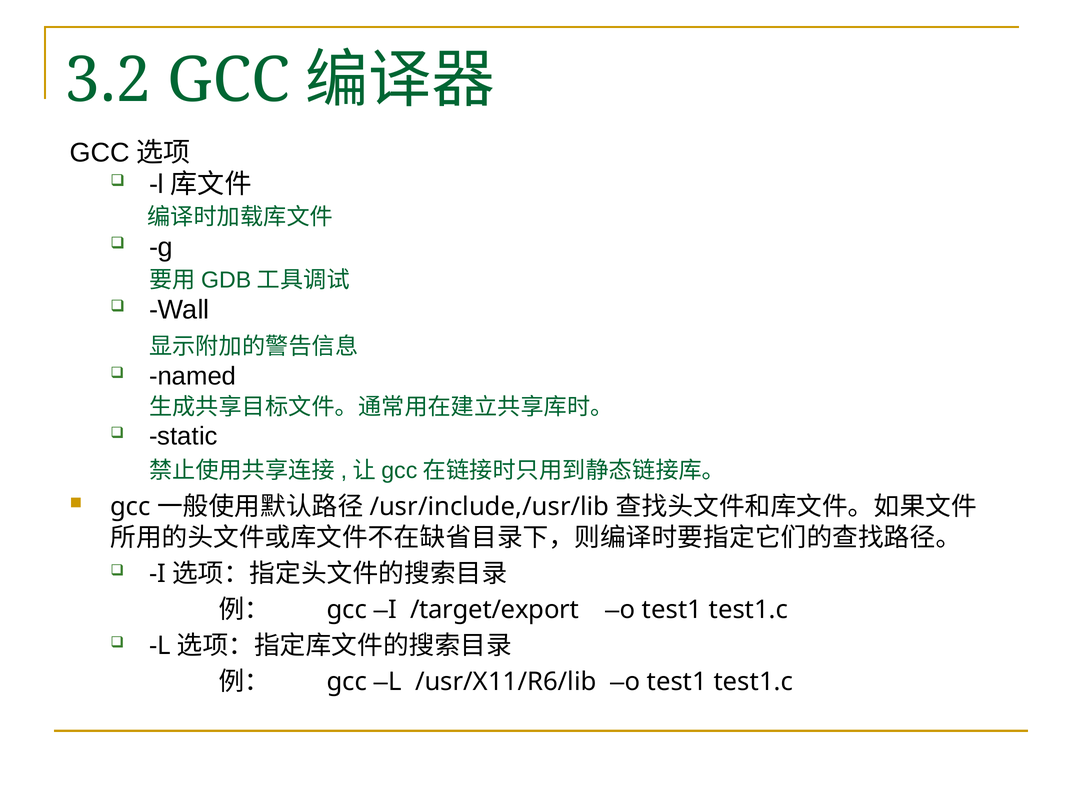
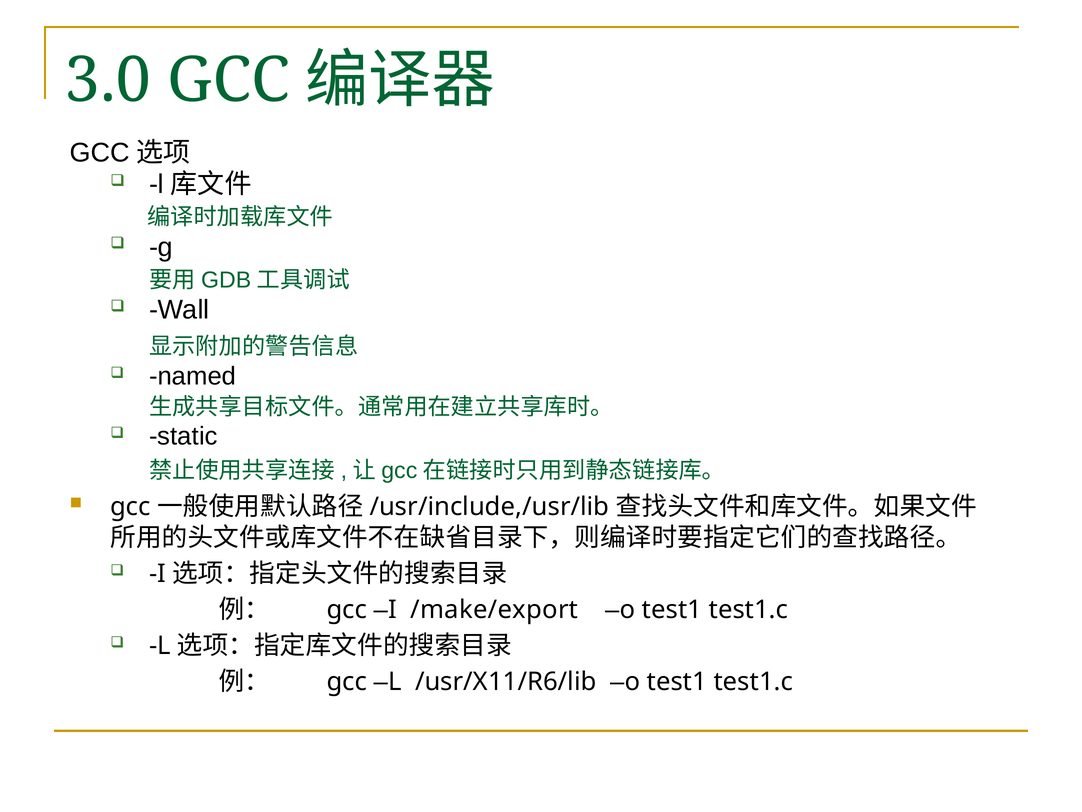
3.2: 3.2 -> 3.0
/target/export: /target/export -> /make/export
